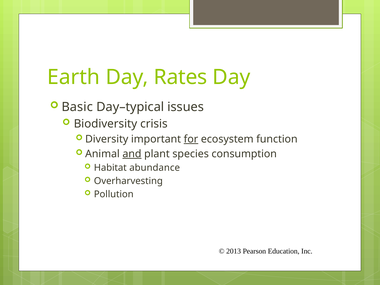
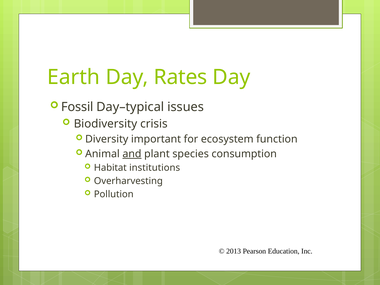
Basic: Basic -> Fossil
for underline: present -> none
abundance: abundance -> institutions
